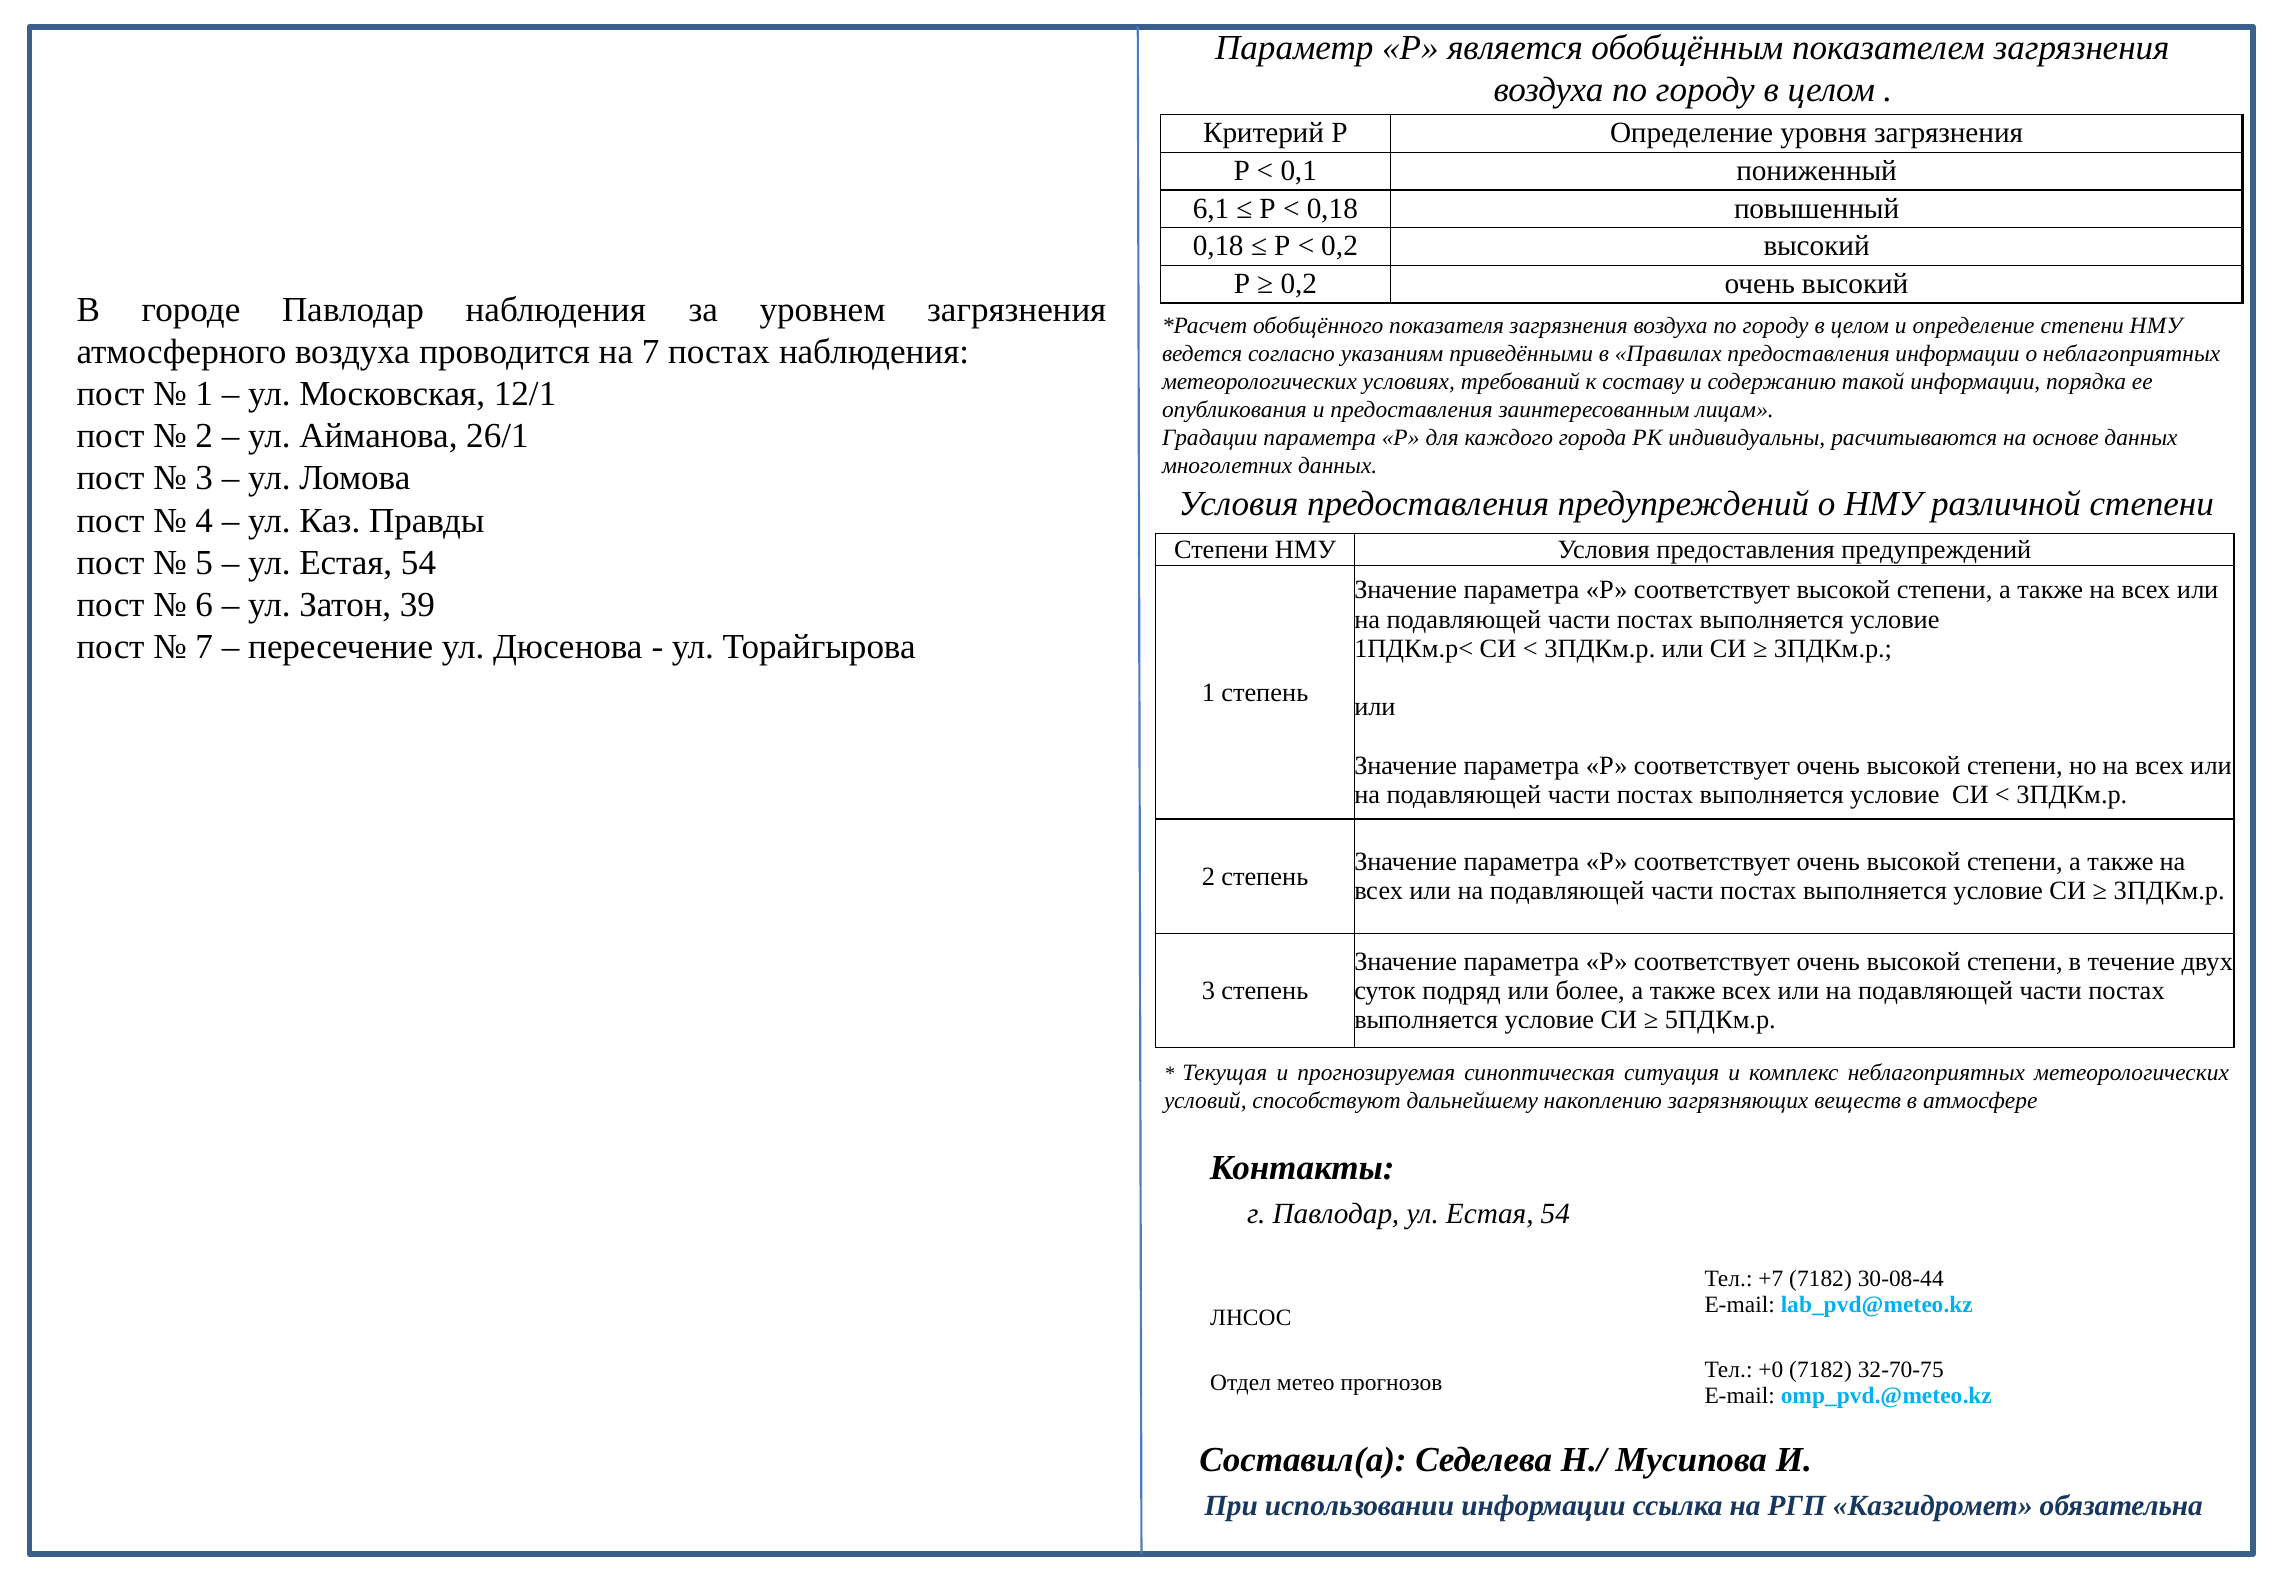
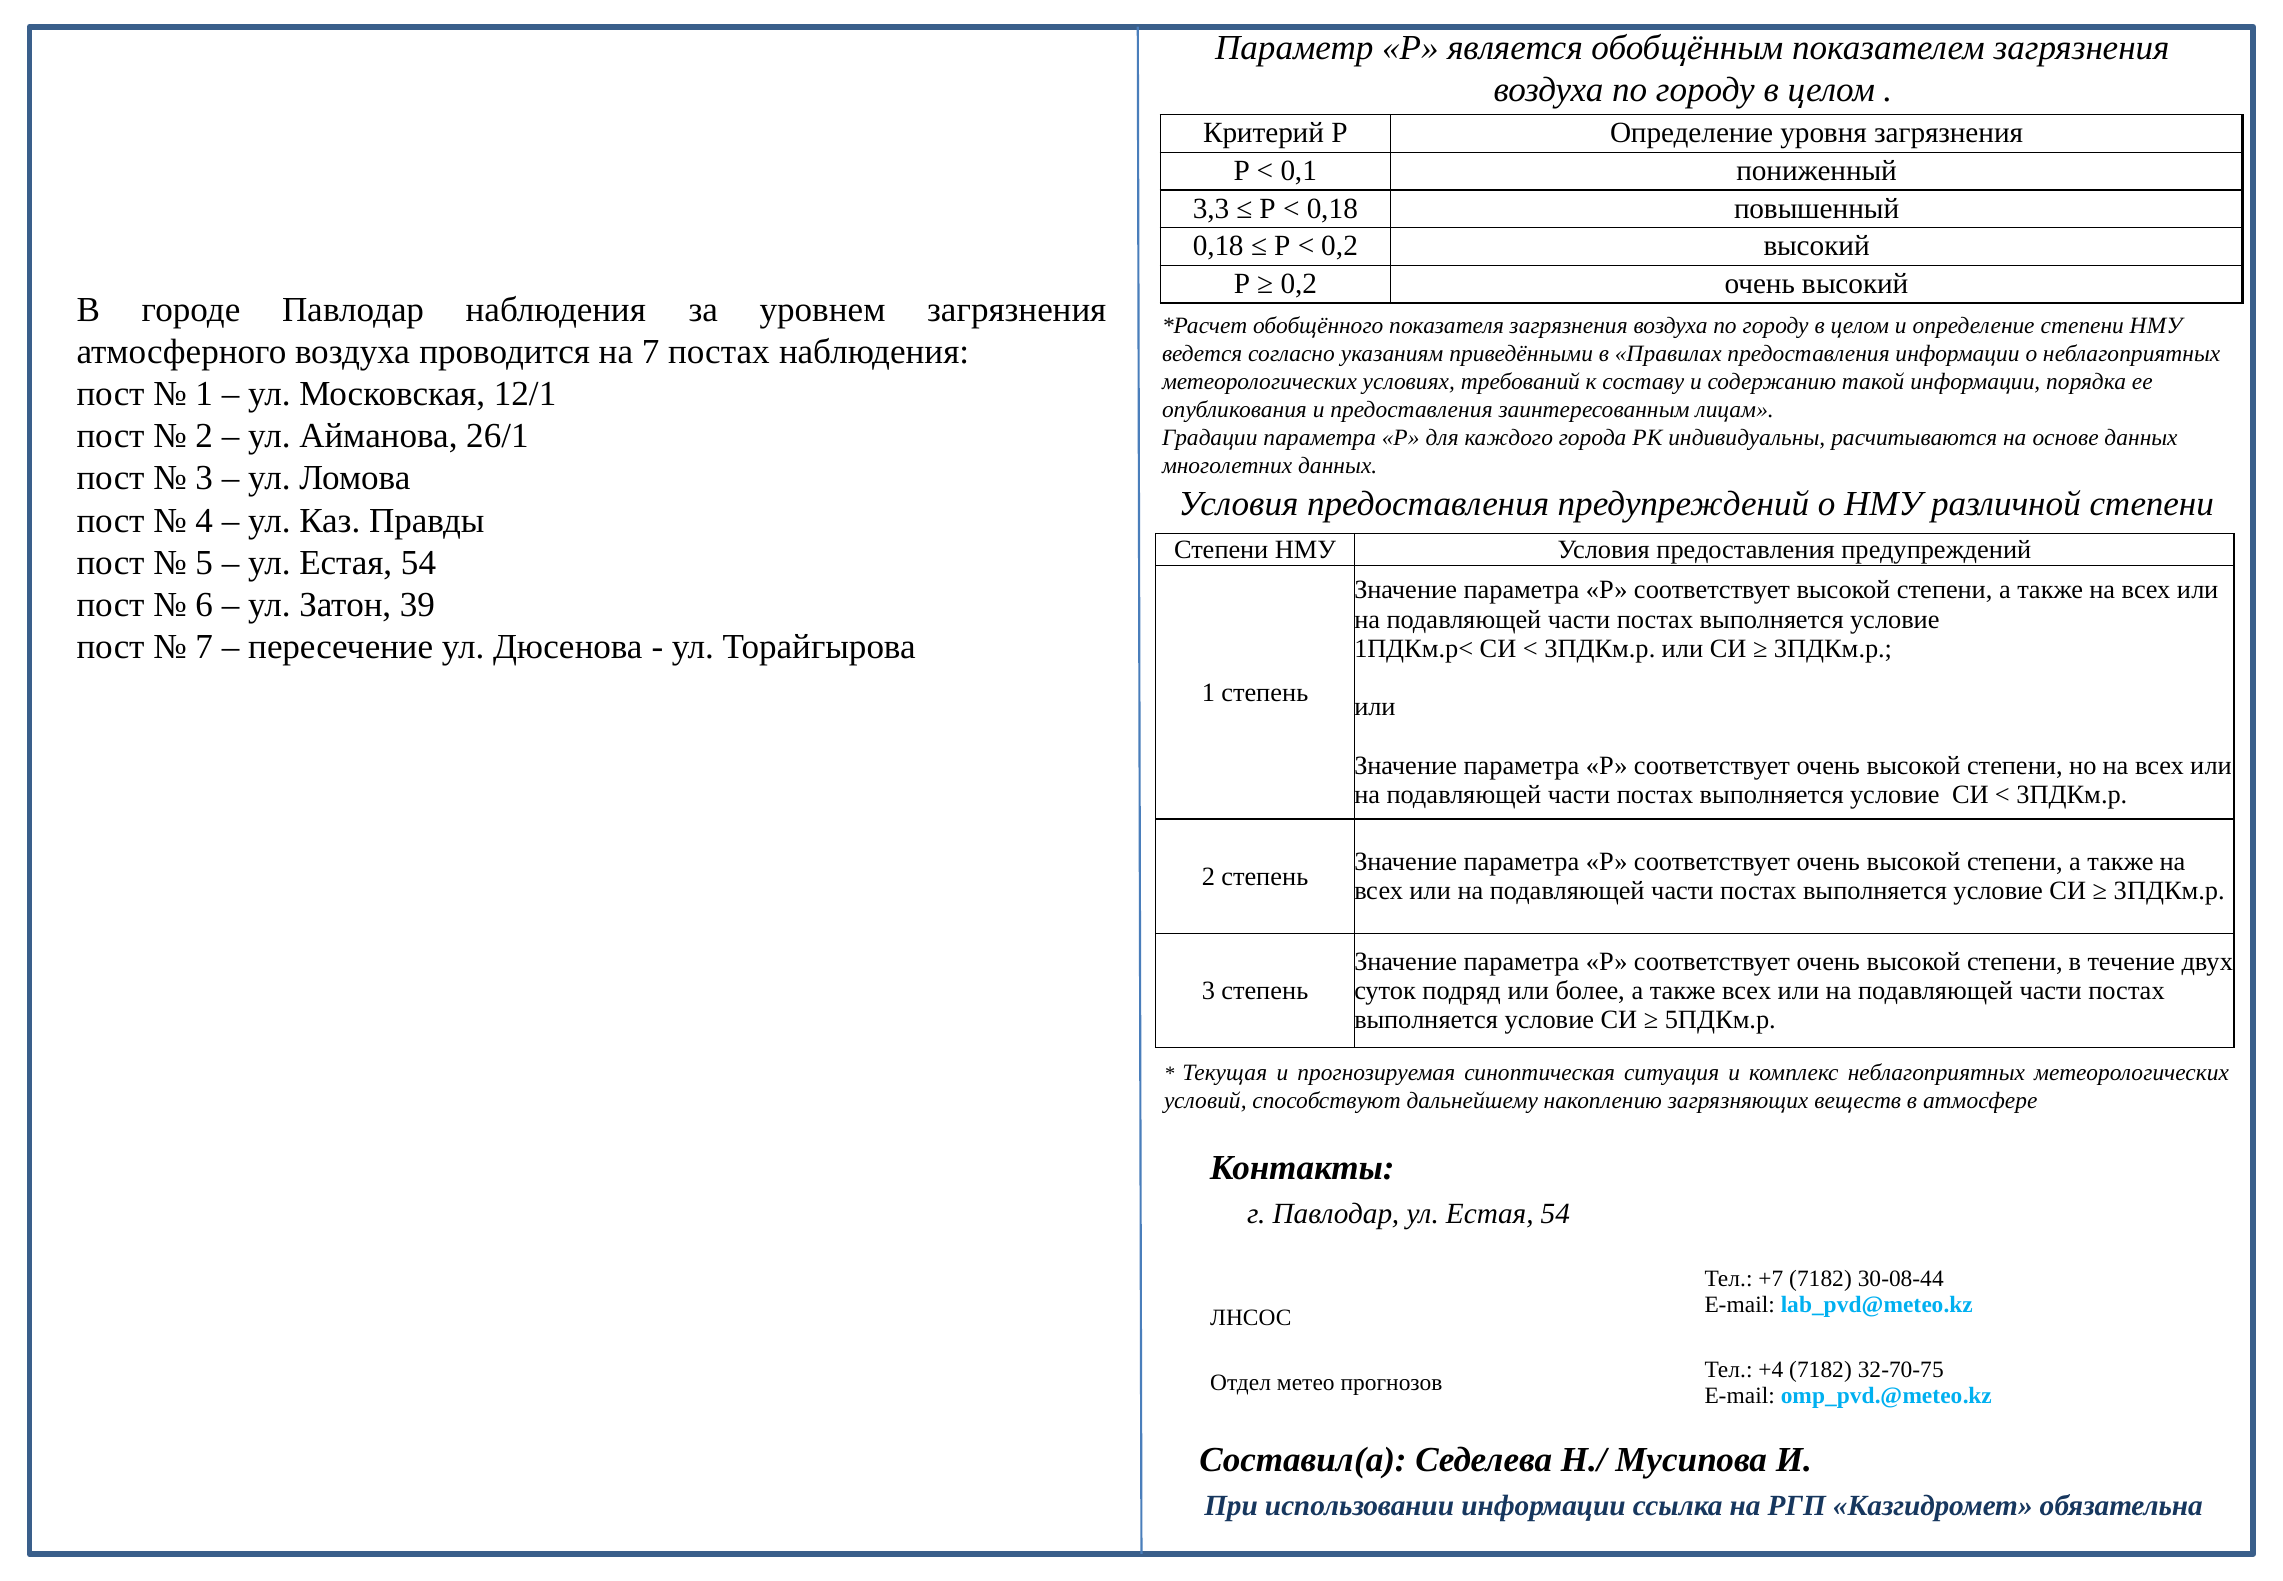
6,1: 6,1 -> 3,3
+0: +0 -> +4
